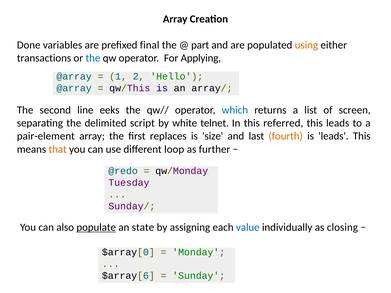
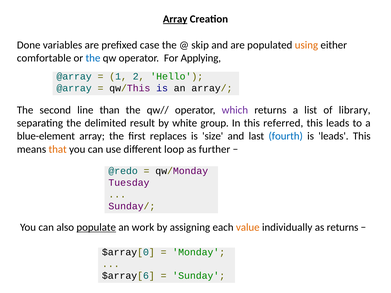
Array at (175, 19) underline: none -> present
final: final -> case
part: part -> skip
transactions: transactions -> comfortable
eeks: eeks -> than
which colour: blue -> purple
screen: screen -> library
script: script -> result
telnet: telnet -> group
pair-element: pair-element -> blue-element
fourth colour: orange -> blue
state: state -> work
value colour: blue -> orange
as closing: closing -> returns
